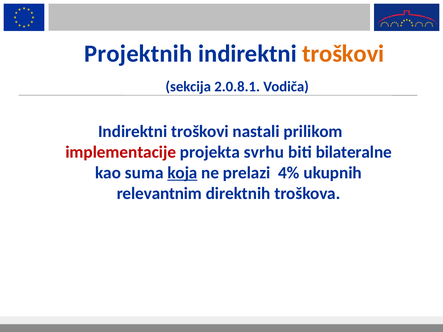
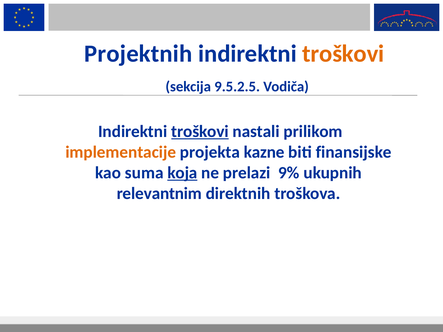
2.0.8.1: 2.0.8.1 -> 9.5.2.5
troškovi at (200, 132) underline: none -> present
implementacije colour: red -> orange
svrhu: svrhu -> kazne
bilateralne: bilateralne -> finansijske
4%: 4% -> 9%
